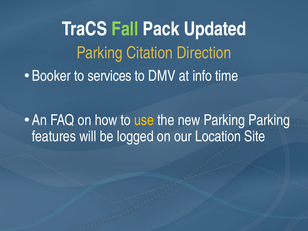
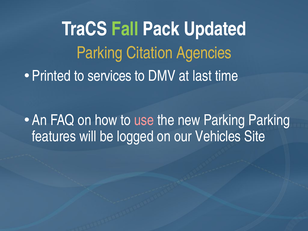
Direction: Direction -> Agencies
Booker: Booker -> Printed
info: info -> last
use colour: yellow -> pink
Location: Location -> Vehicles
